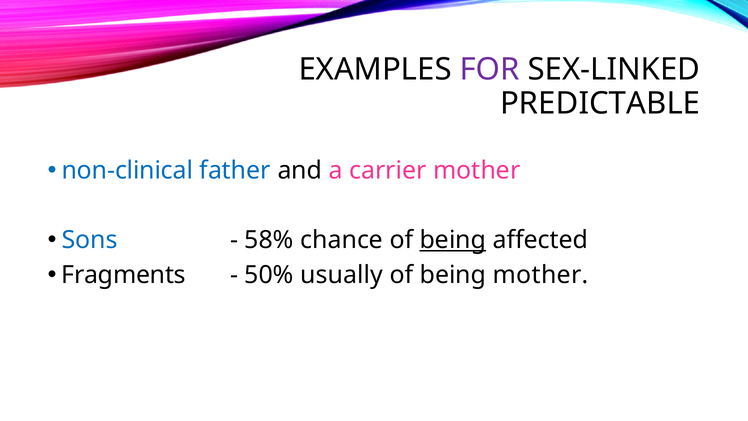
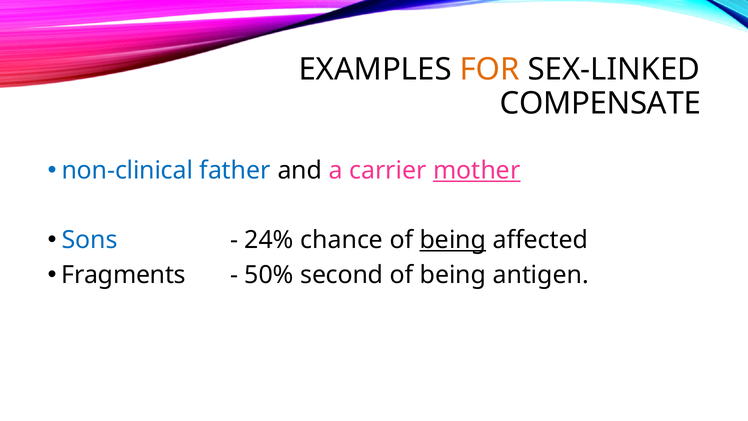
FOR colour: purple -> orange
PREDICTABLE: PREDICTABLE -> COMPENSATE
mother at (477, 170) underline: none -> present
58%: 58% -> 24%
usually: usually -> second
being mother: mother -> antigen
